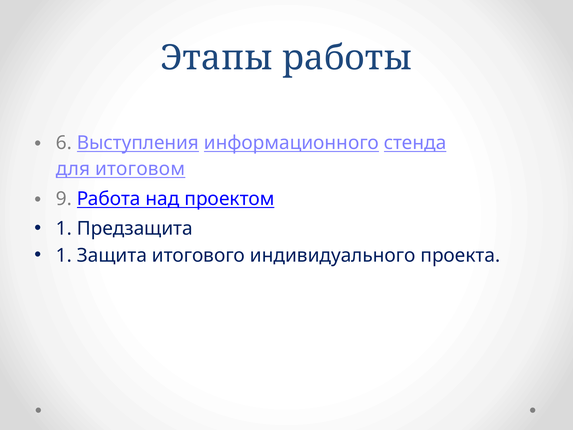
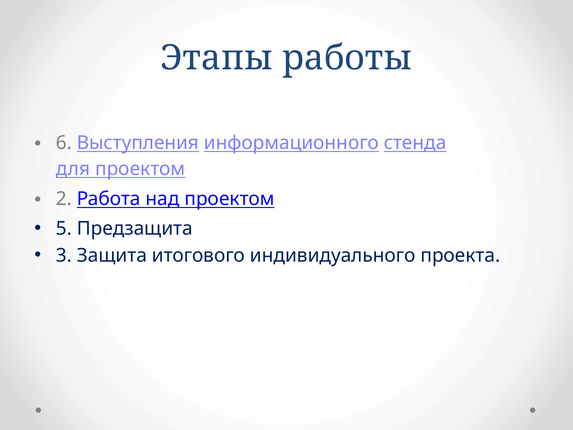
для итоговом: итоговом -> проектом
9: 9 -> 2
1 at (64, 229): 1 -> 5
1 at (64, 255): 1 -> 3
